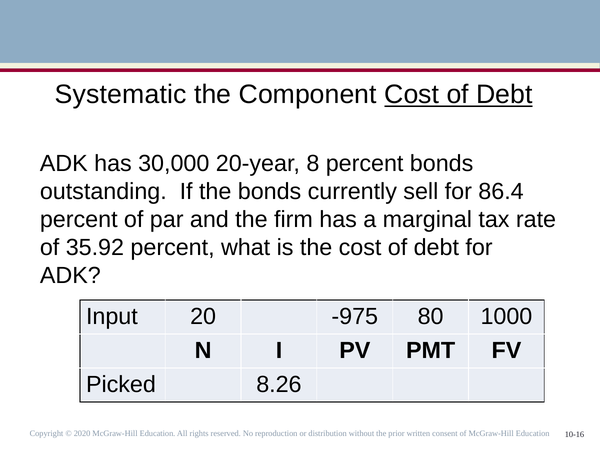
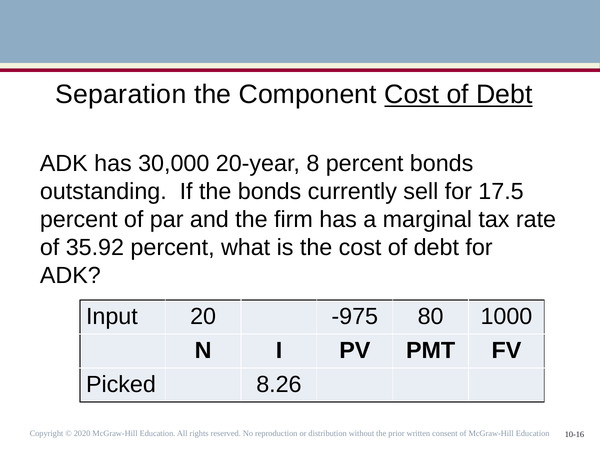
Systematic: Systematic -> Separation
86.4: 86.4 -> 17.5
